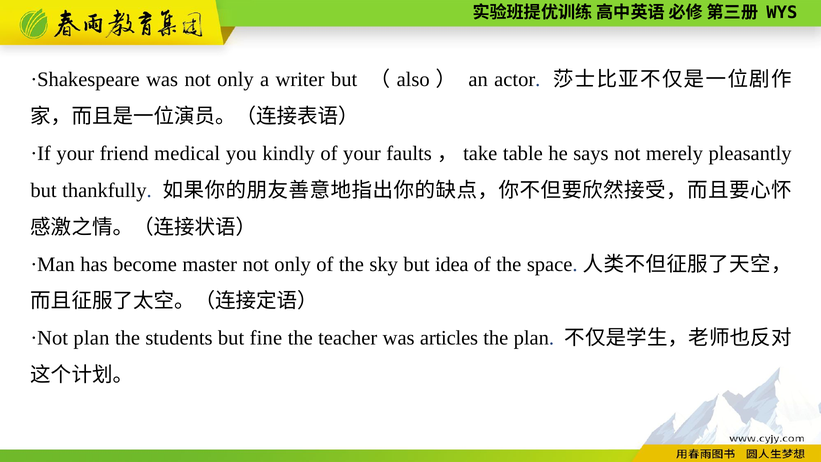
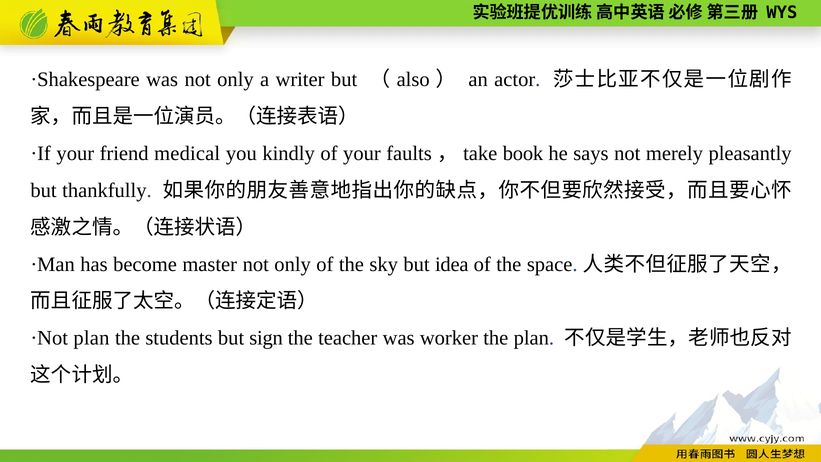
table: table -> book
fine: fine -> sign
articles: articles -> worker
